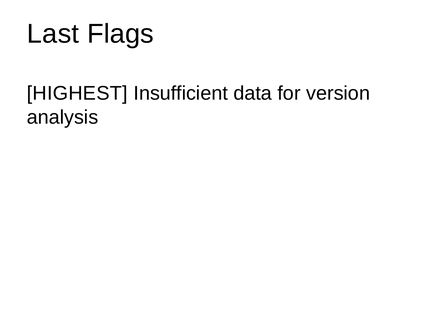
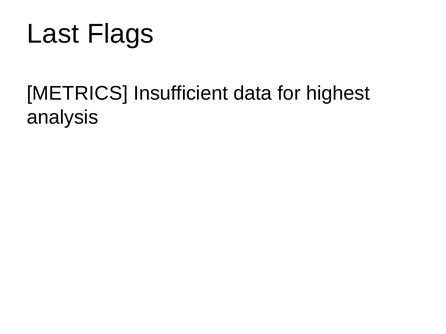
HIGHEST: HIGHEST -> METRICS
version: version -> highest
